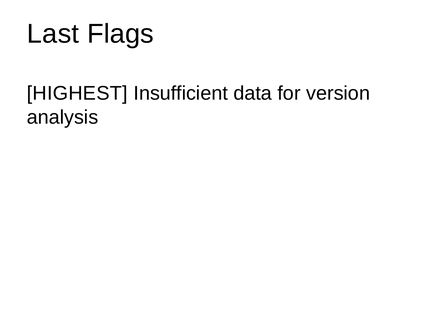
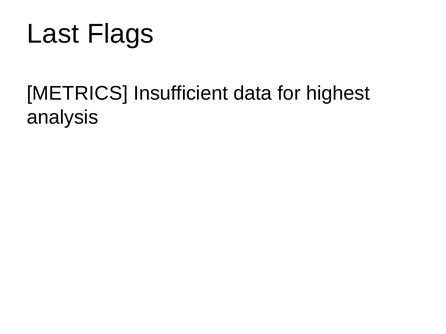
HIGHEST: HIGHEST -> METRICS
version: version -> highest
